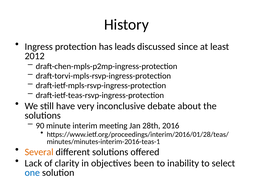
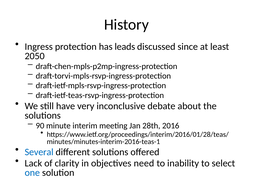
2012: 2012 -> 2050
Several colour: orange -> blue
been: been -> need
